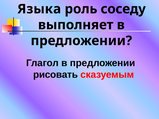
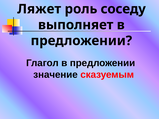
Языка: Языка -> Ляжет
рисовать: рисовать -> значение
